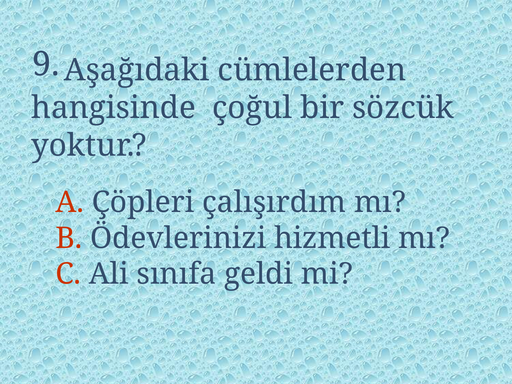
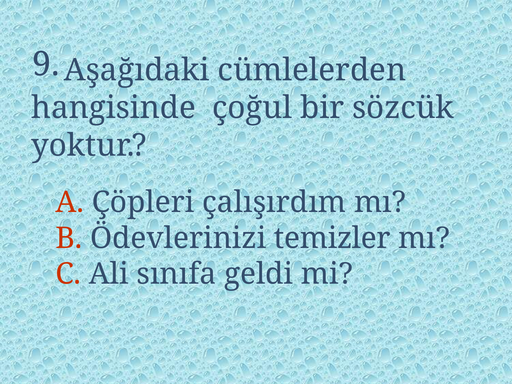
hizmetli: hizmetli -> temizler
